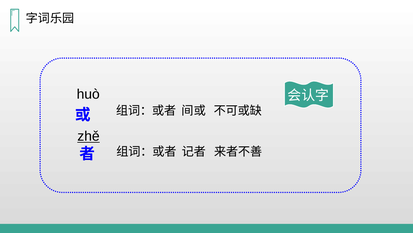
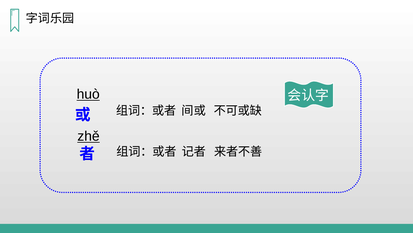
huò underline: none -> present
